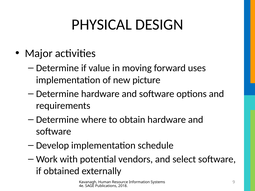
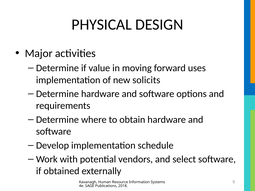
picture: picture -> solicits
